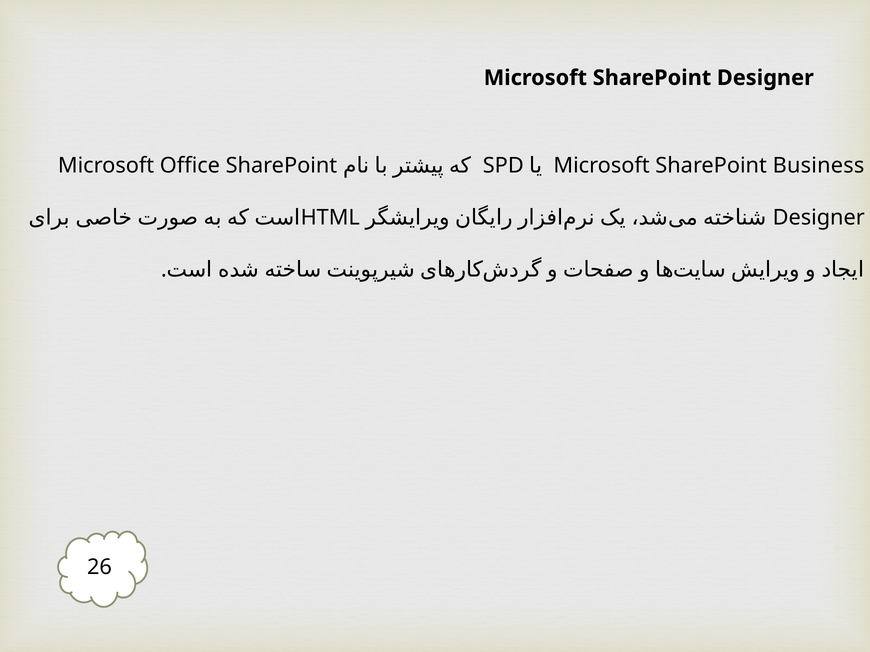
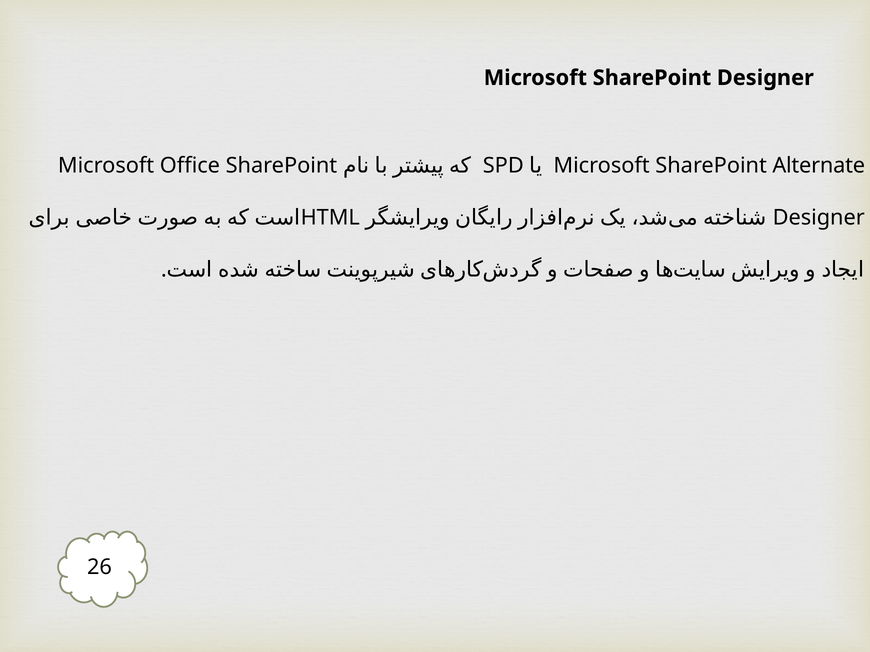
Business: Business -> Alternate
